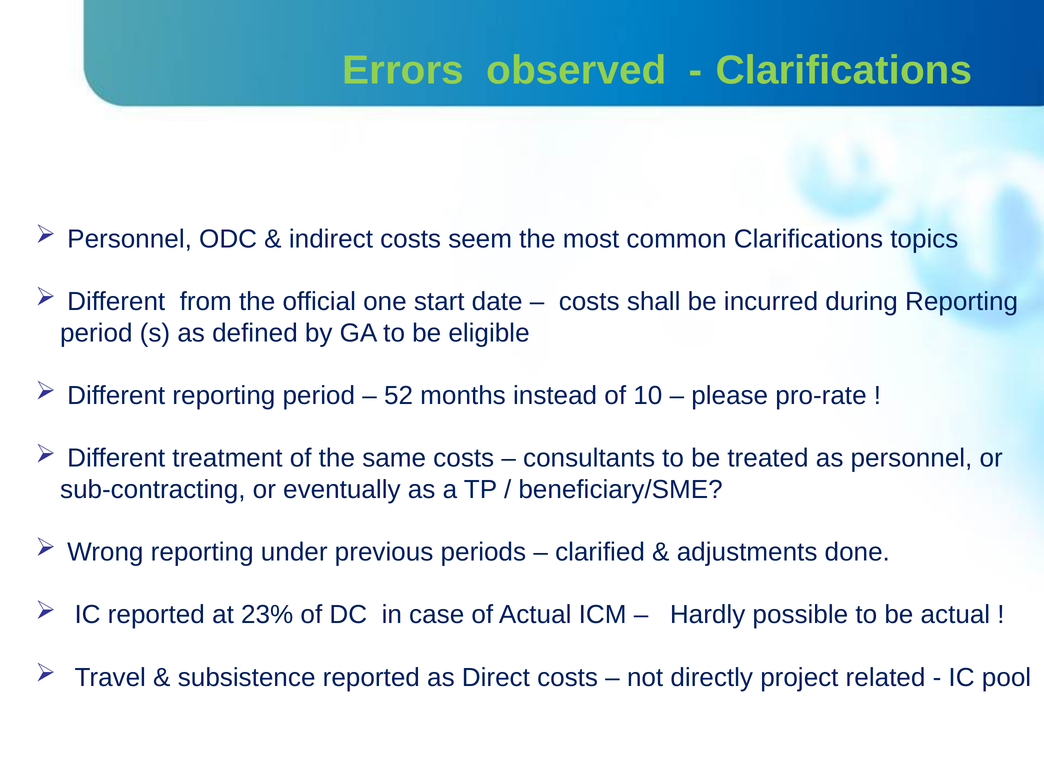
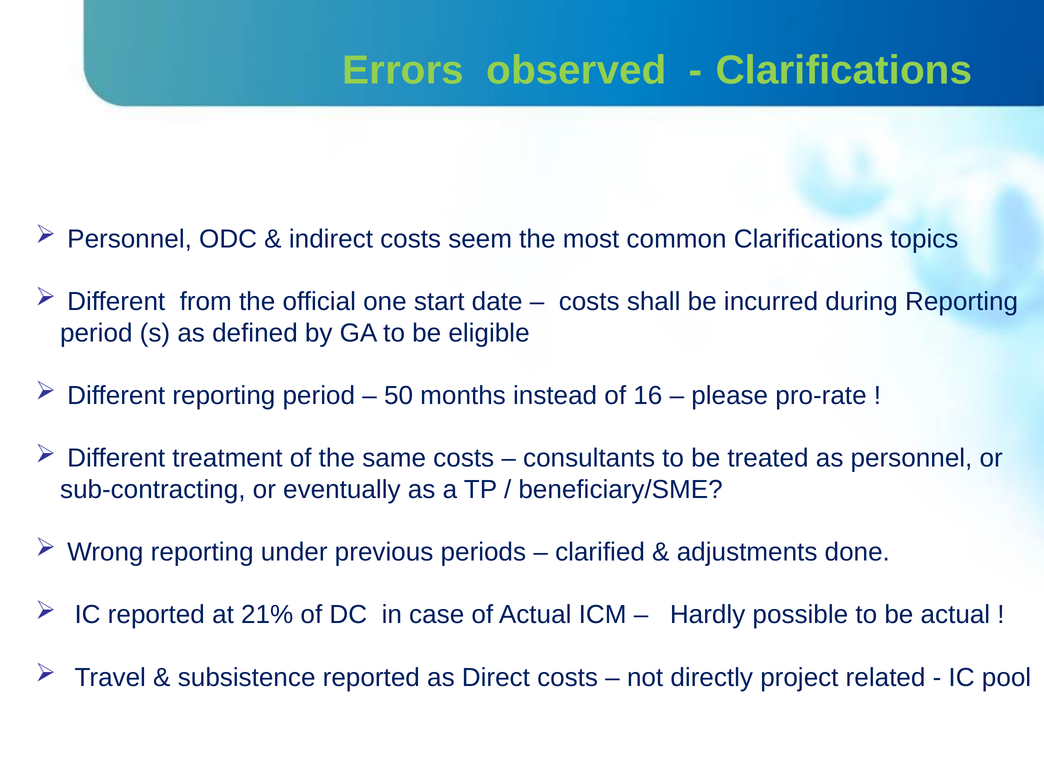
52: 52 -> 50
10: 10 -> 16
23%: 23% -> 21%
